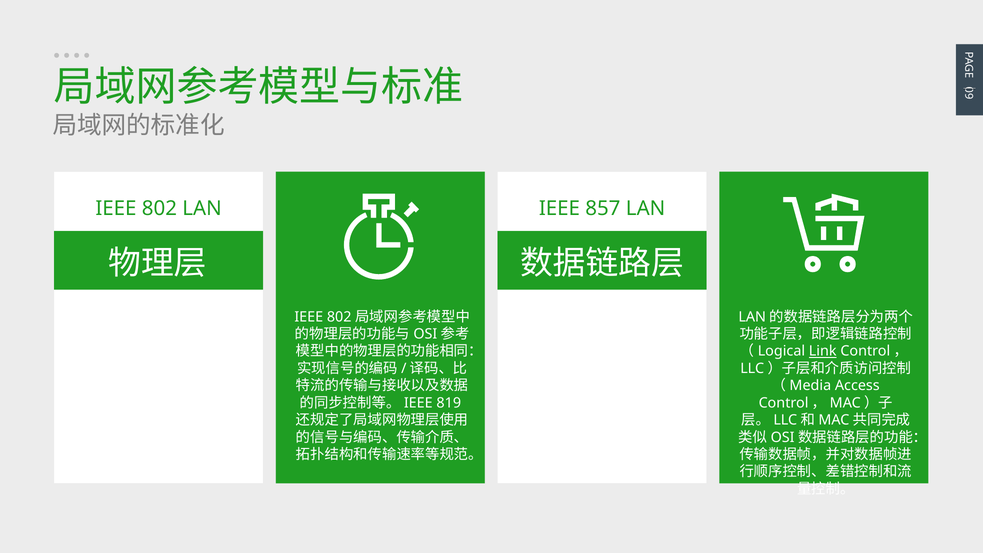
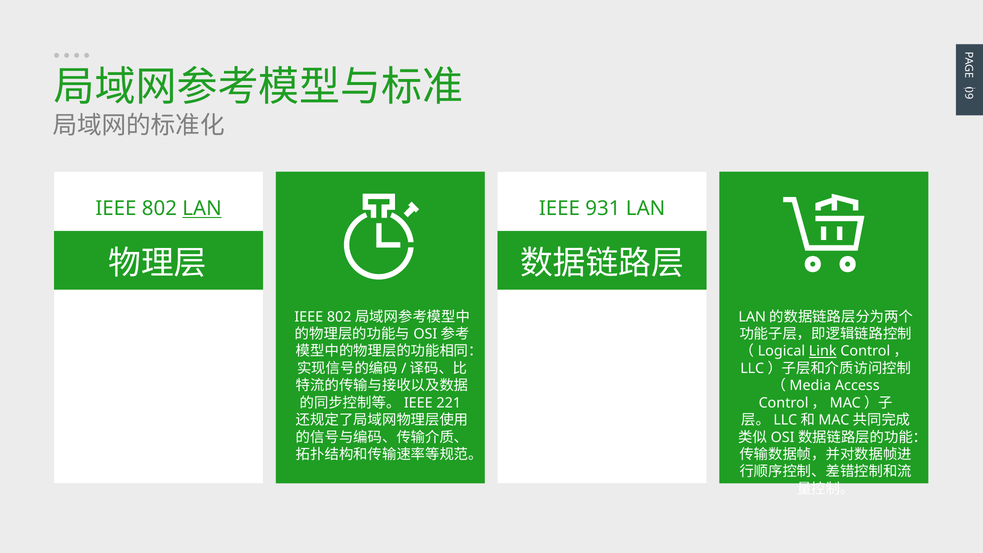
LAN at (202, 209) underline: none -> present
857: 857 -> 931
819: 819 -> 221
